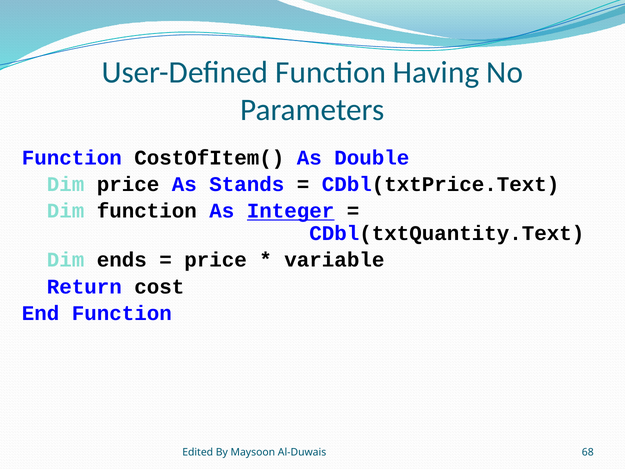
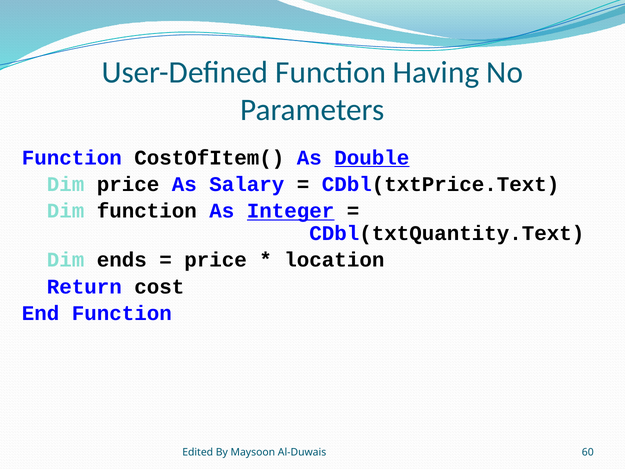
Double underline: none -> present
Stands: Stands -> Salary
variable: variable -> location
68: 68 -> 60
